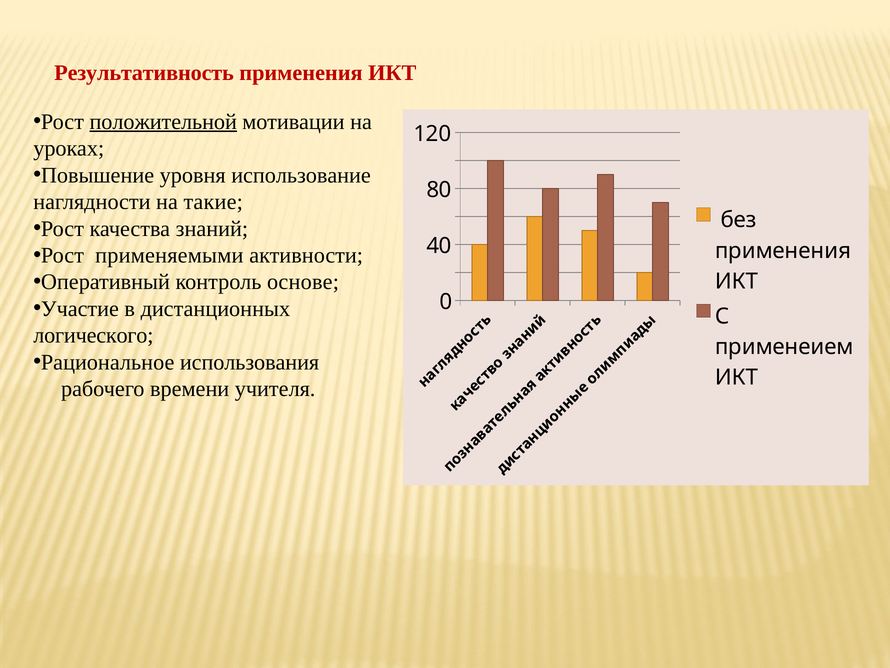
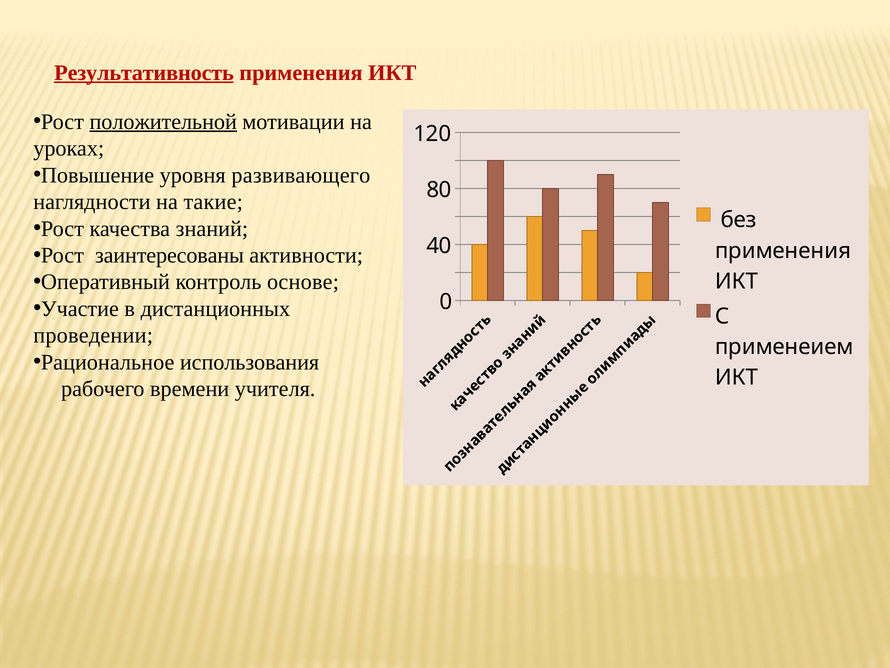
Результативность underline: none -> present
использование: использование -> развивающего
применяемыми: применяемыми -> заинтересованы
логического: логического -> проведении
